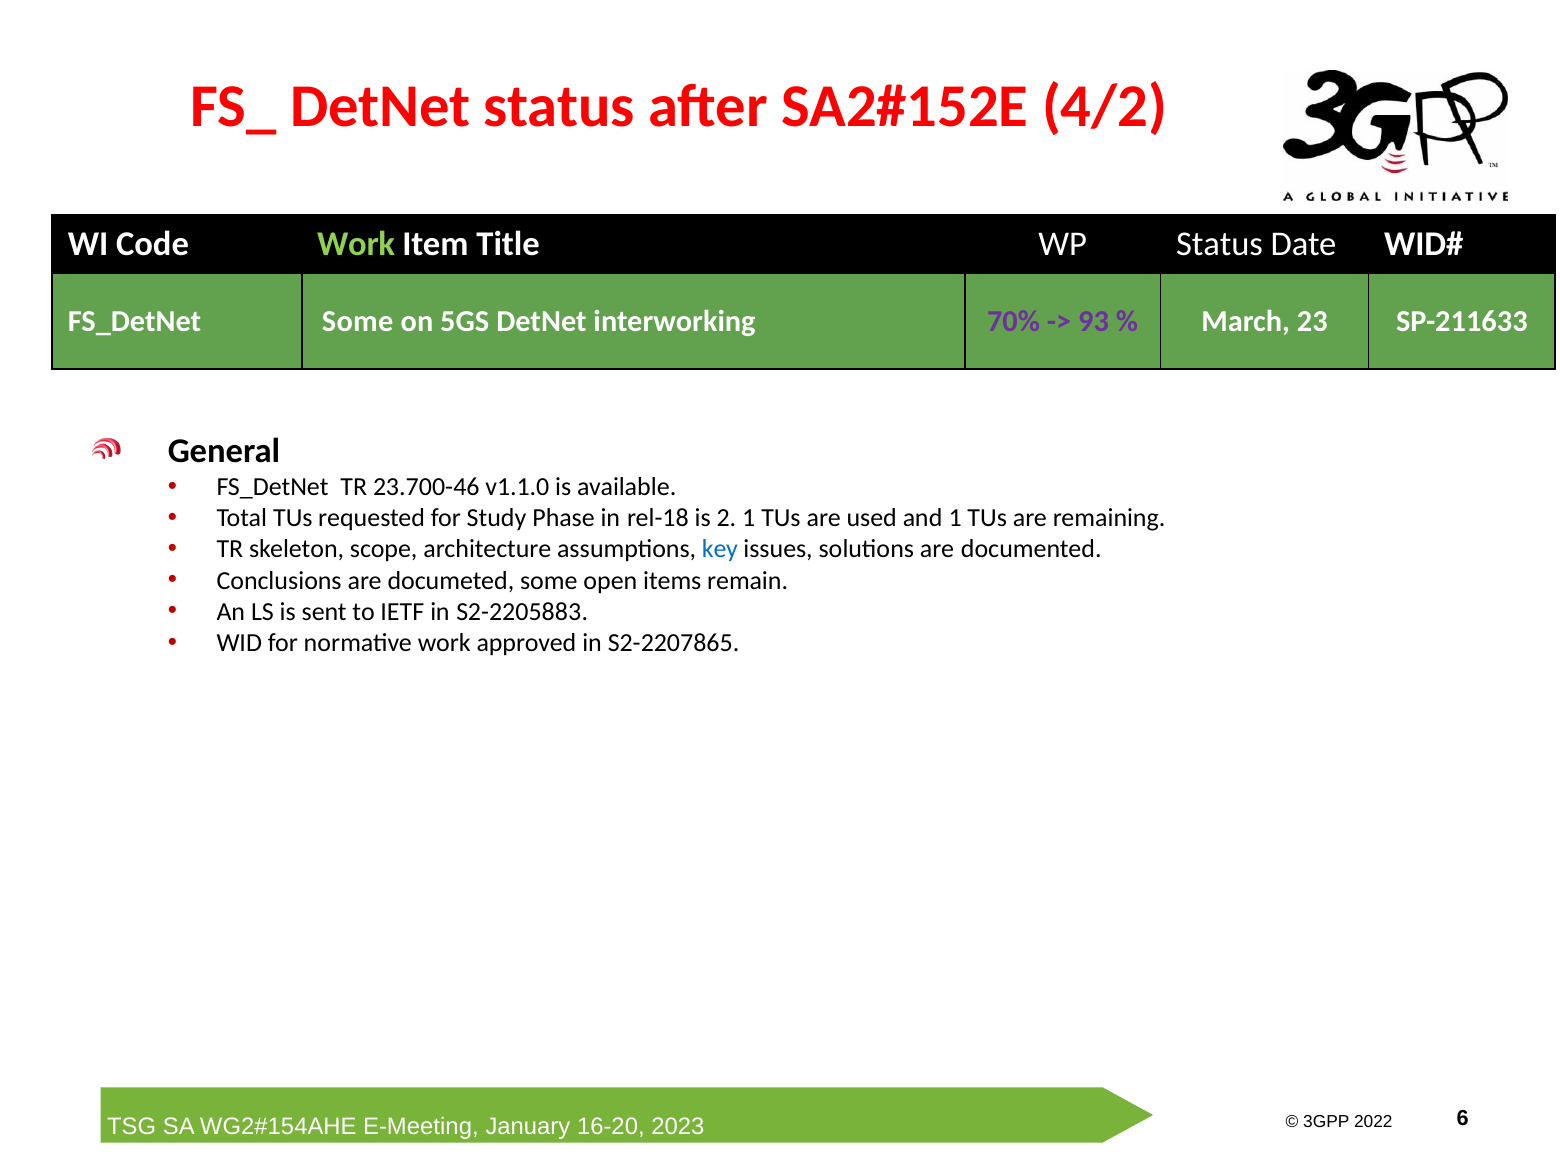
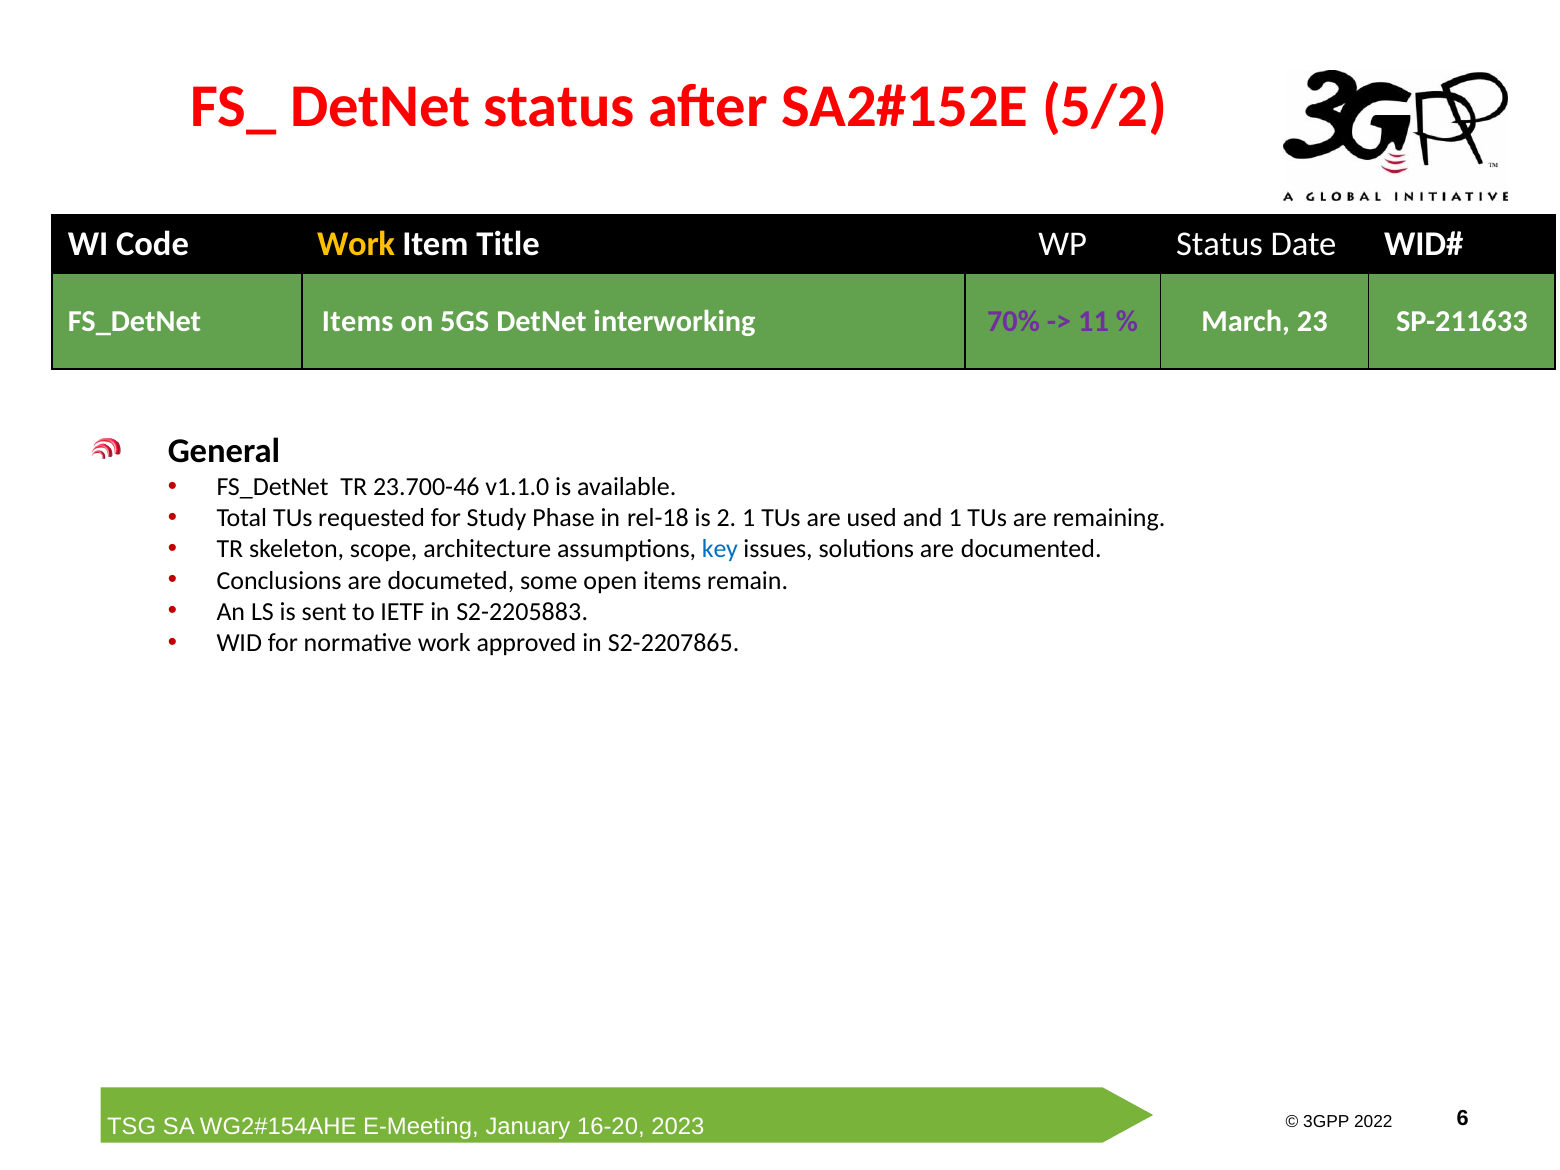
4/2: 4/2 -> 5/2
Work at (356, 244) colour: light green -> yellow
FS_DetNet Some: Some -> Items
93: 93 -> 11
